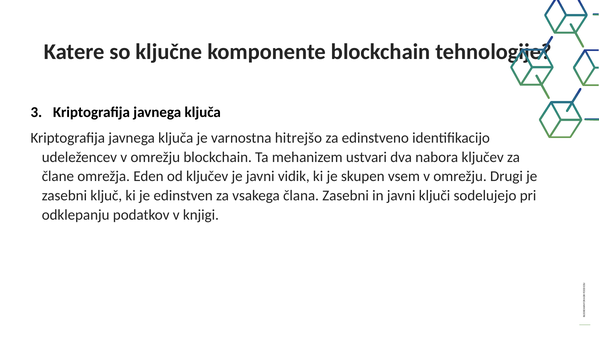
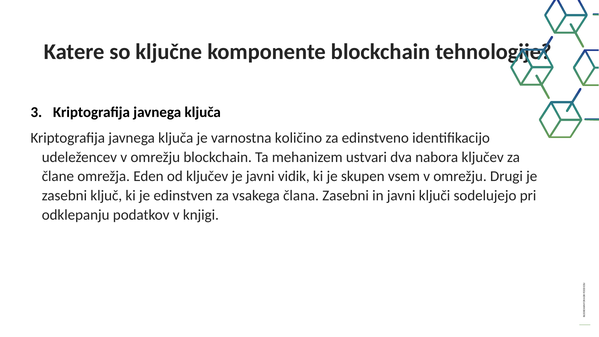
hitrejšo: hitrejšo -> količino
